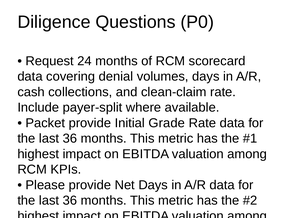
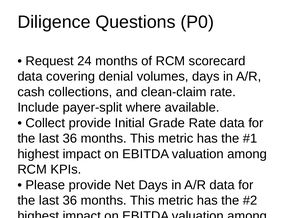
Packet at (45, 123): Packet -> Collect
